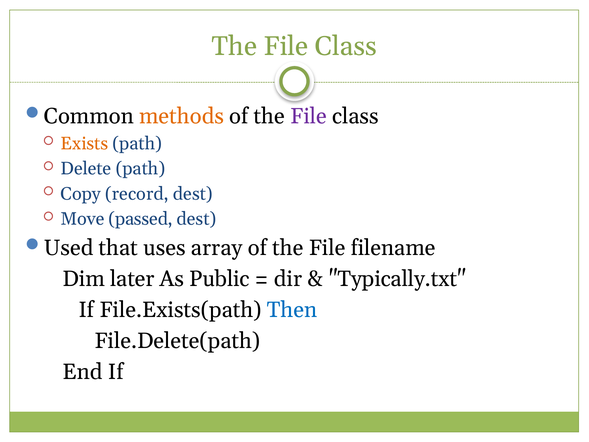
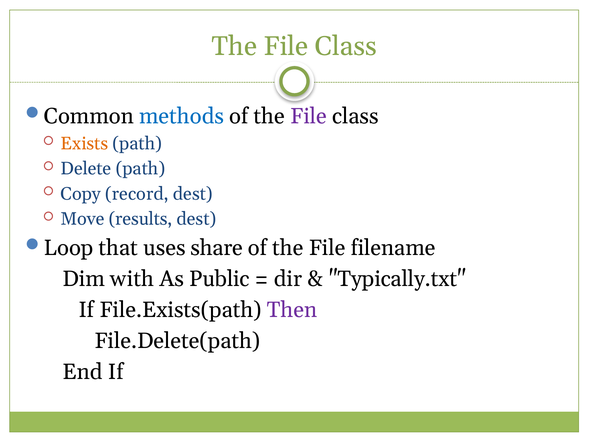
methods colour: orange -> blue
passed: passed -> results
Used: Used -> Loop
array: array -> share
later: later -> with
Then colour: blue -> purple
